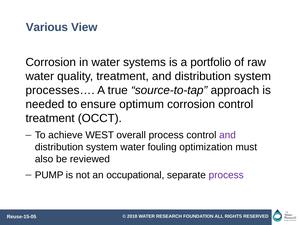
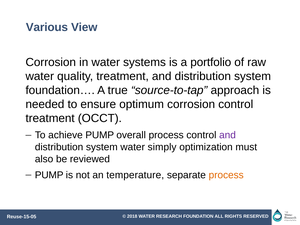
processes…: processes… -> foundation…
achieve WEST: WEST -> PUMP
fouling: fouling -> simply
occupational: occupational -> temperature
process at (226, 175) colour: purple -> orange
